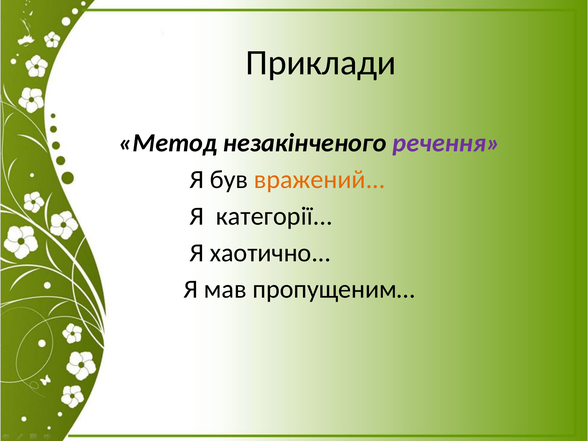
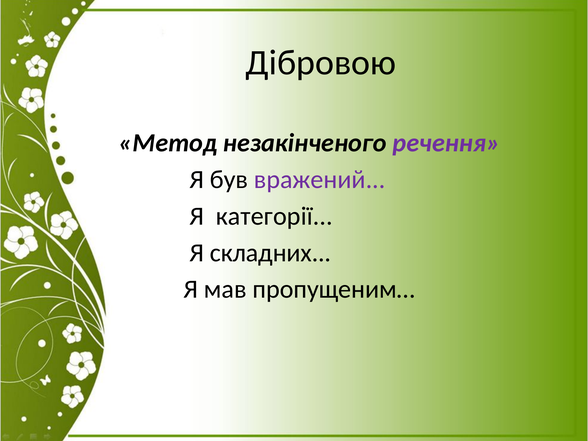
Приклади: Приклади -> Дібровою
вражений colour: orange -> purple
хаотично: хаотично -> складних
